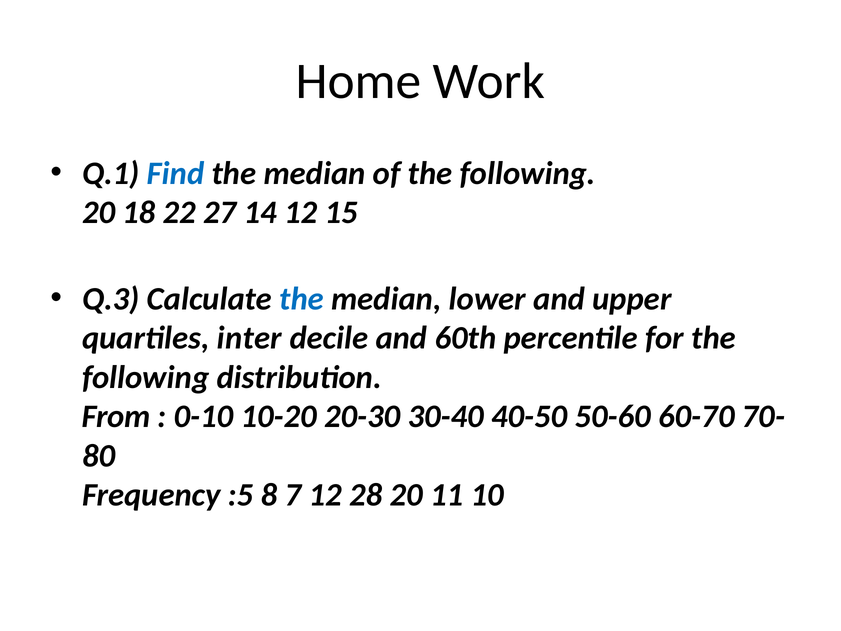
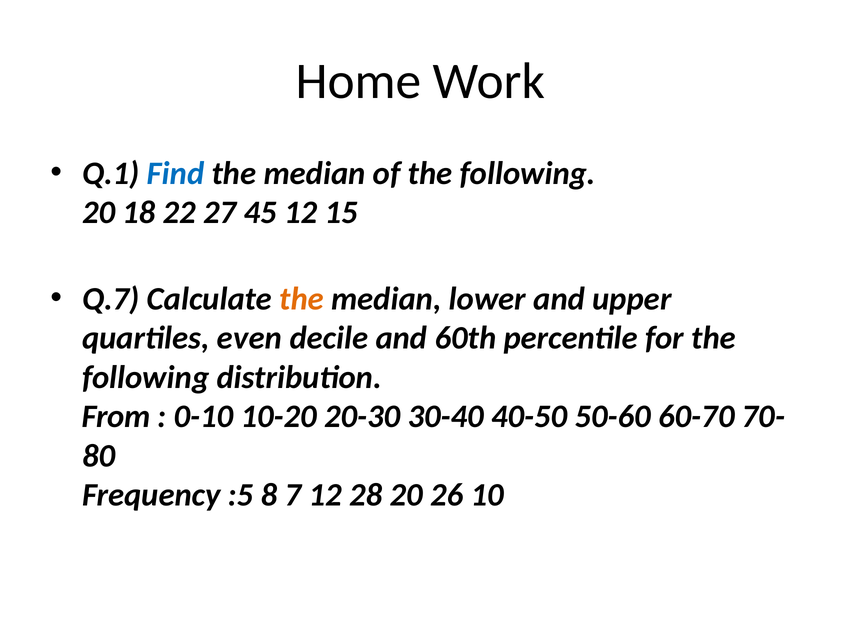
14: 14 -> 45
Q.3: Q.3 -> Q.7
the at (302, 299) colour: blue -> orange
inter: inter -> even
11: 11 -> 26
